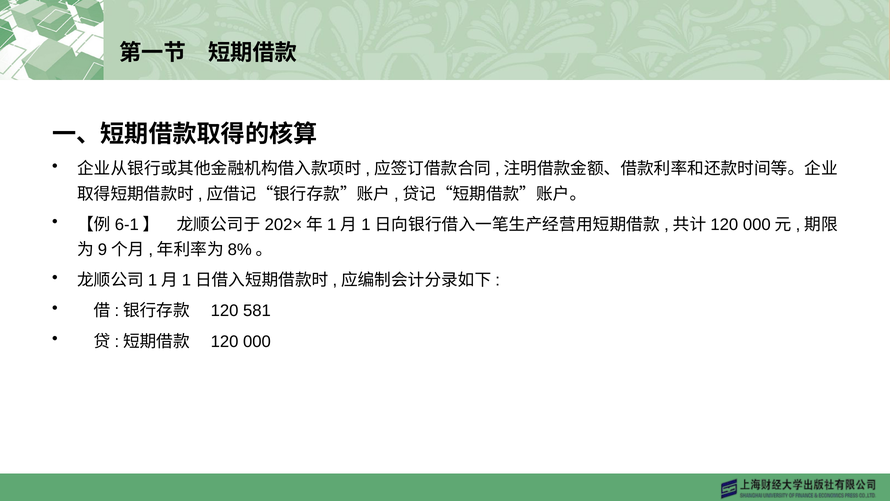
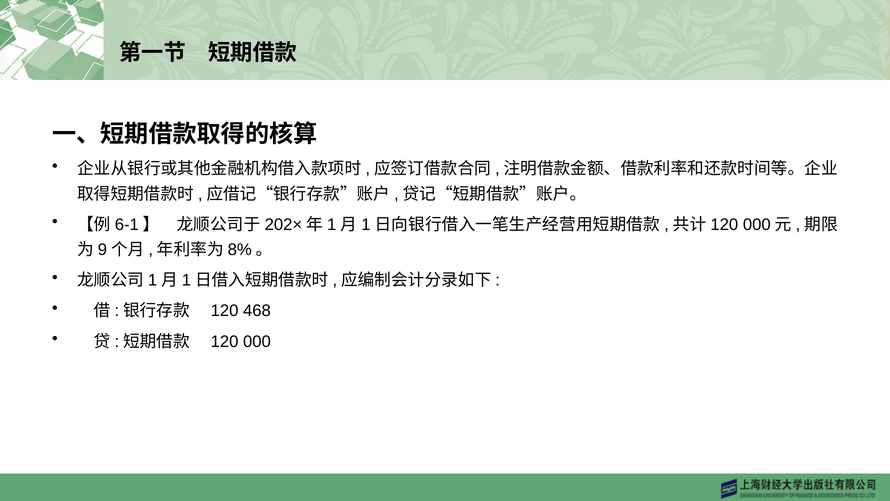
581: 581 -> 468
